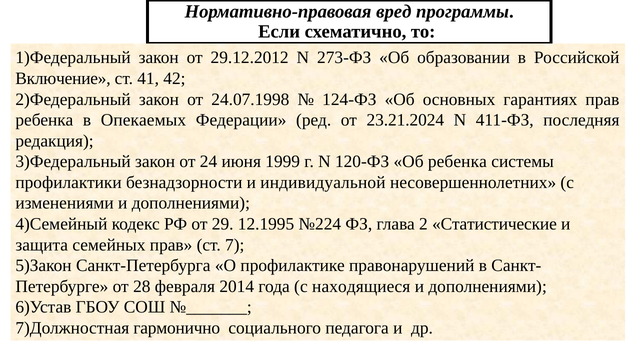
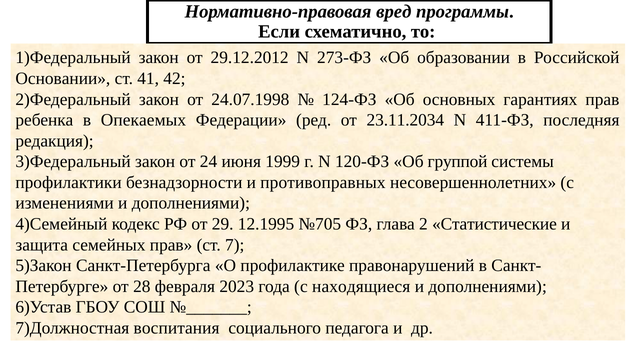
Включение: Включение -> Основании
23.21.2024: 23.21.2024 -> 23.11.2034
Об ребенка: ребенка -> группой
индивидуальной: индивидуальной -> противоправных
№224: №224 -> №705
2014: 2014 -> 2023
гармонично: гармонично -> воспитания
